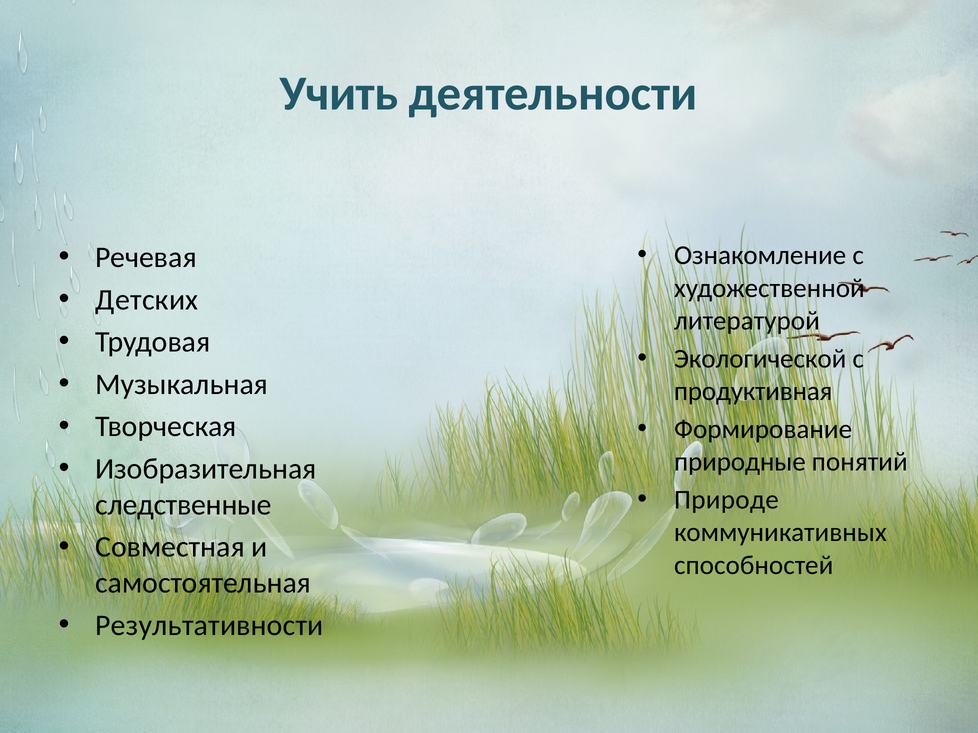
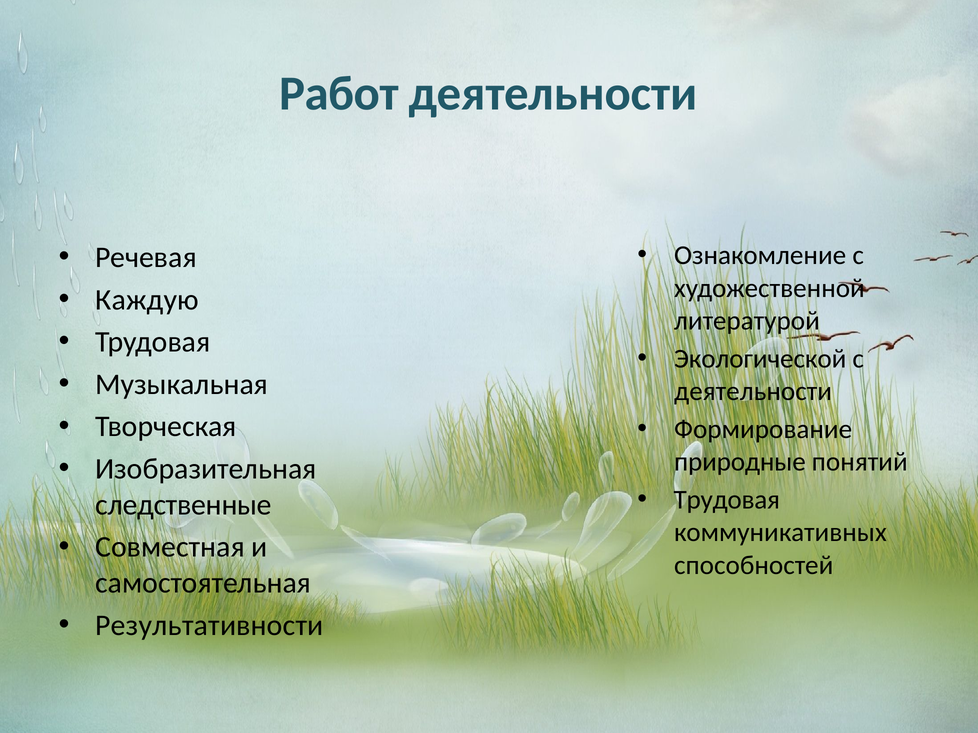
Учить: Учить -> Работ
Детских: Детских -> Каждую
продуктивная at (753, 392): продуктивная -> деятельности
Природе at (726, 500): Природе -> Трудовая
